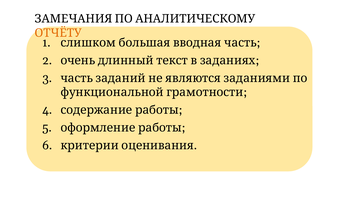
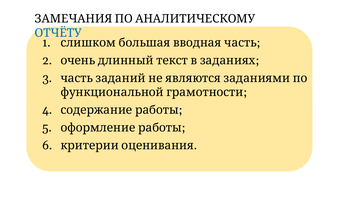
ОТЧЁТУ colour: orange -> blue
